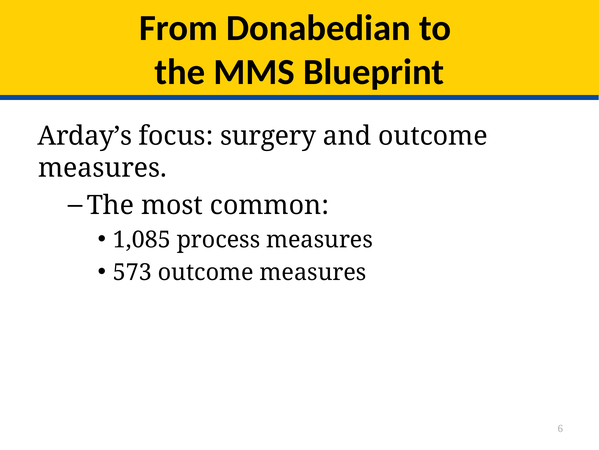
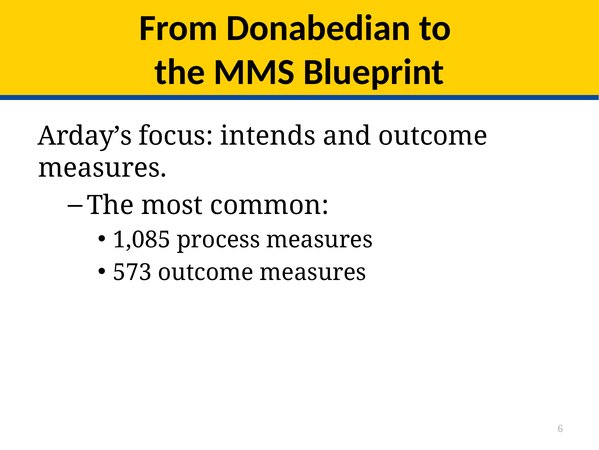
surgery: surgery -> intends
